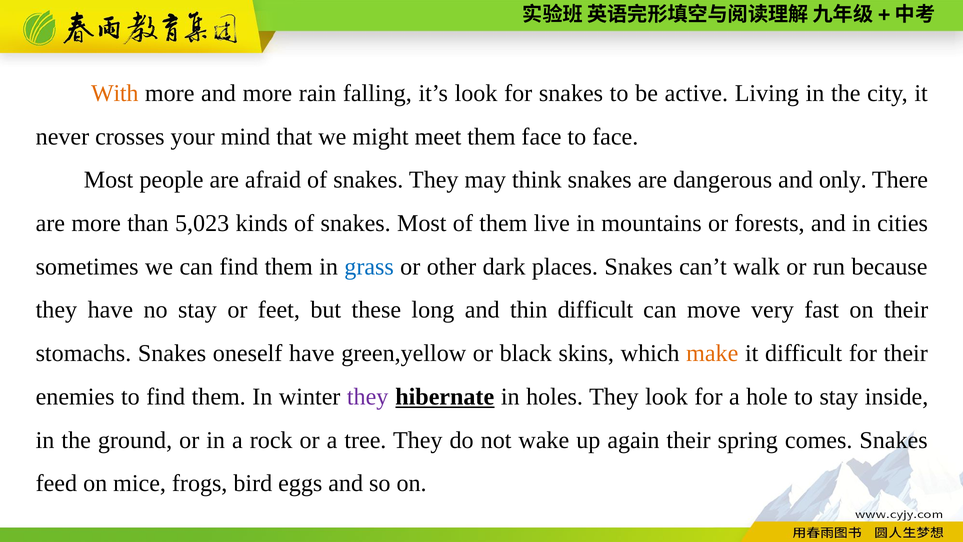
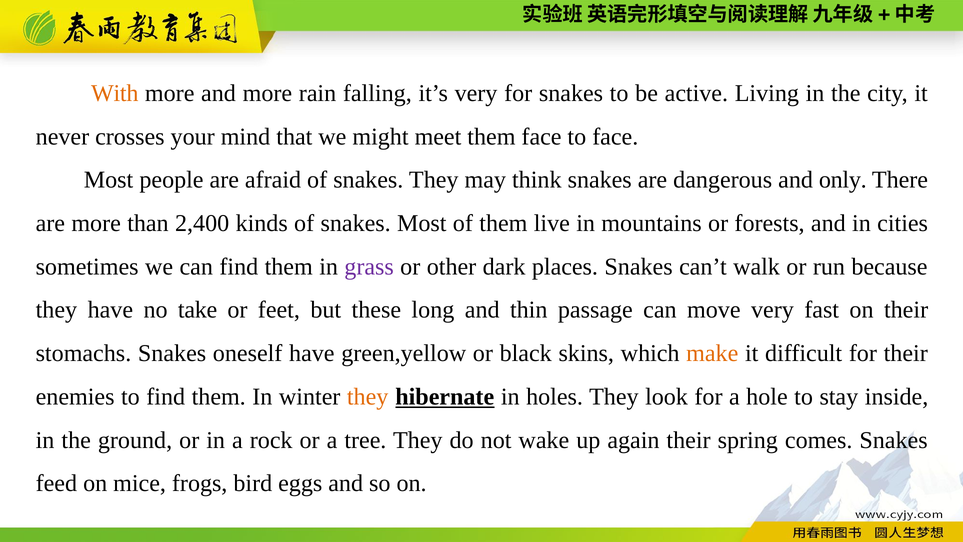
it’s look: look -> very
5,023: 5,023 -> 2,400
grass colour: blue -> purple
no stay: stay -> take
thin difficult: difficult -> passage
they at (368, 397) colour: purple -> orange
